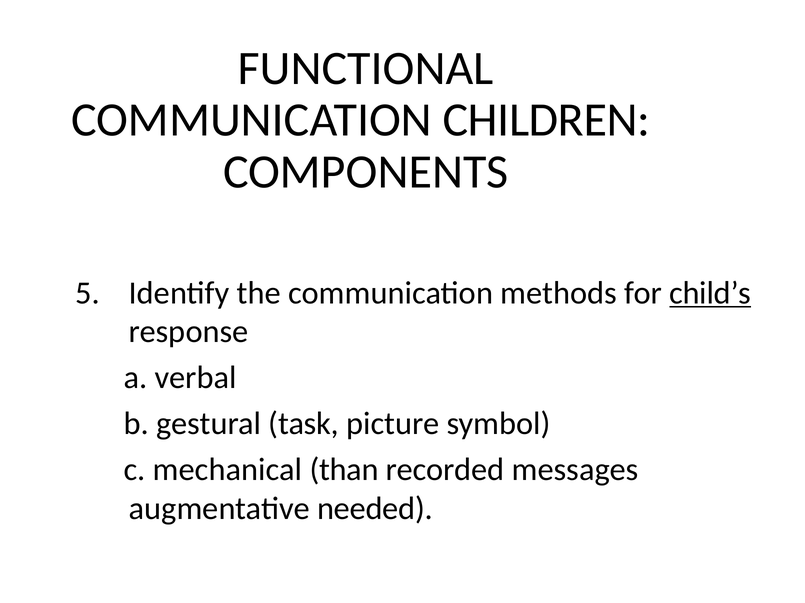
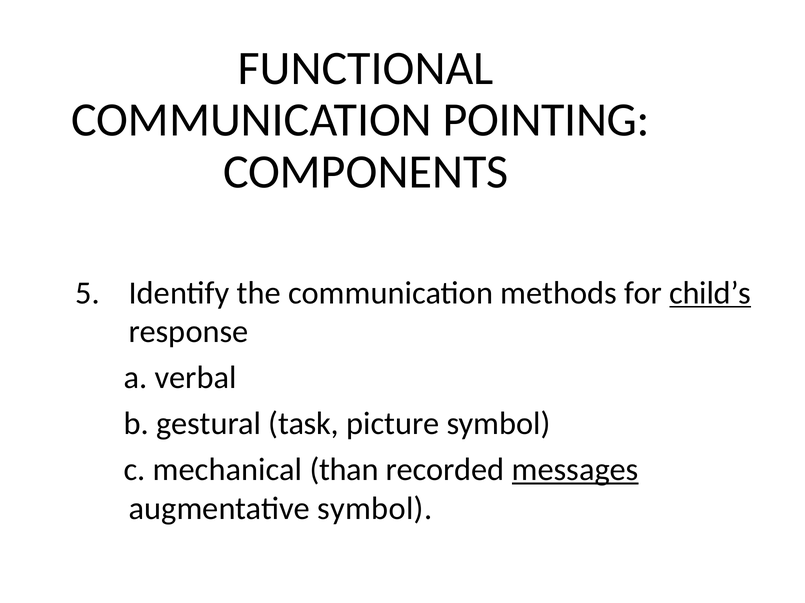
CHILDREN: CHILDREN -> POINTING
messages underline: none -> present
augmentative needed: needed -> symbol
